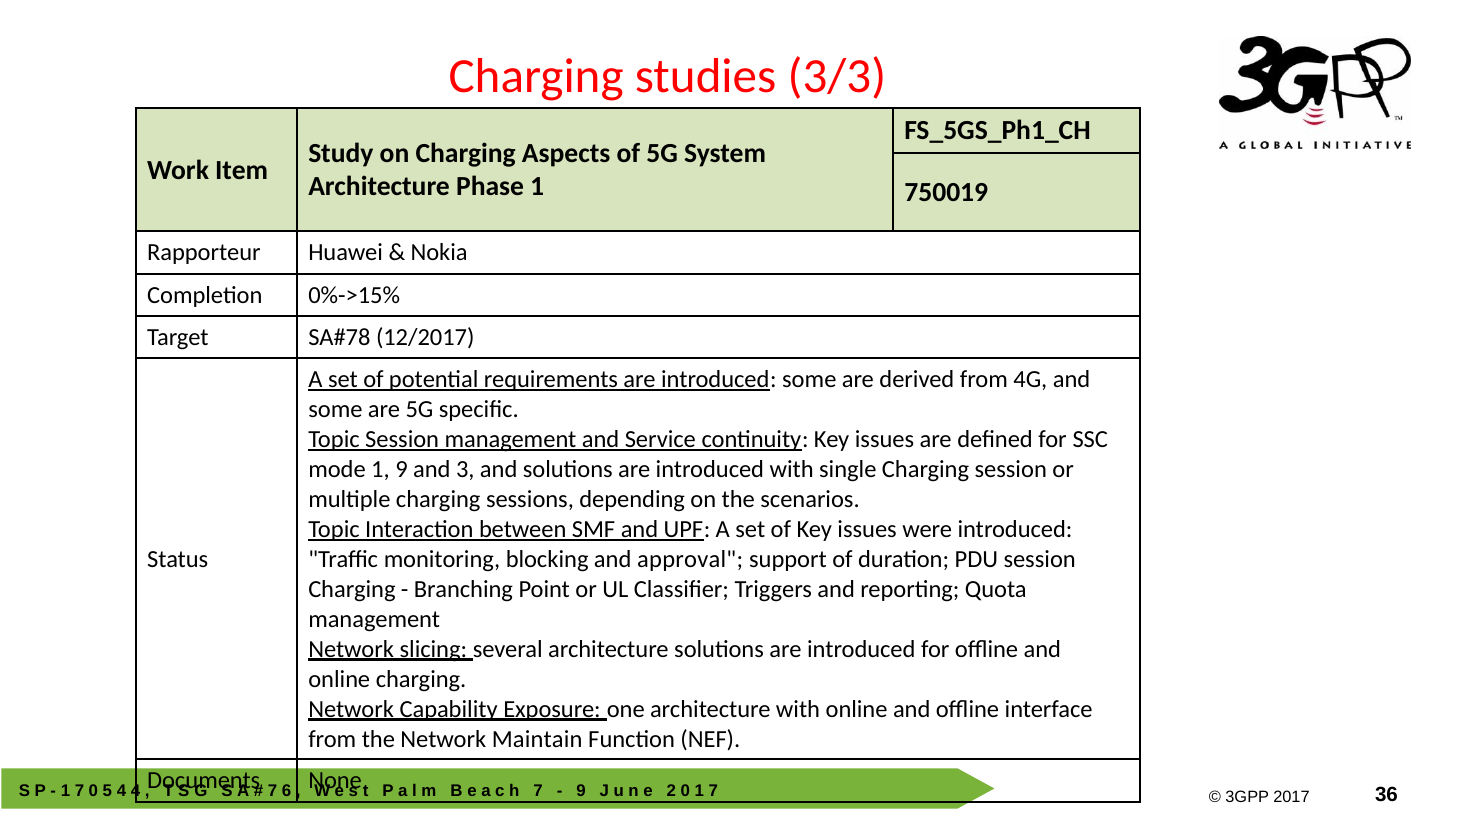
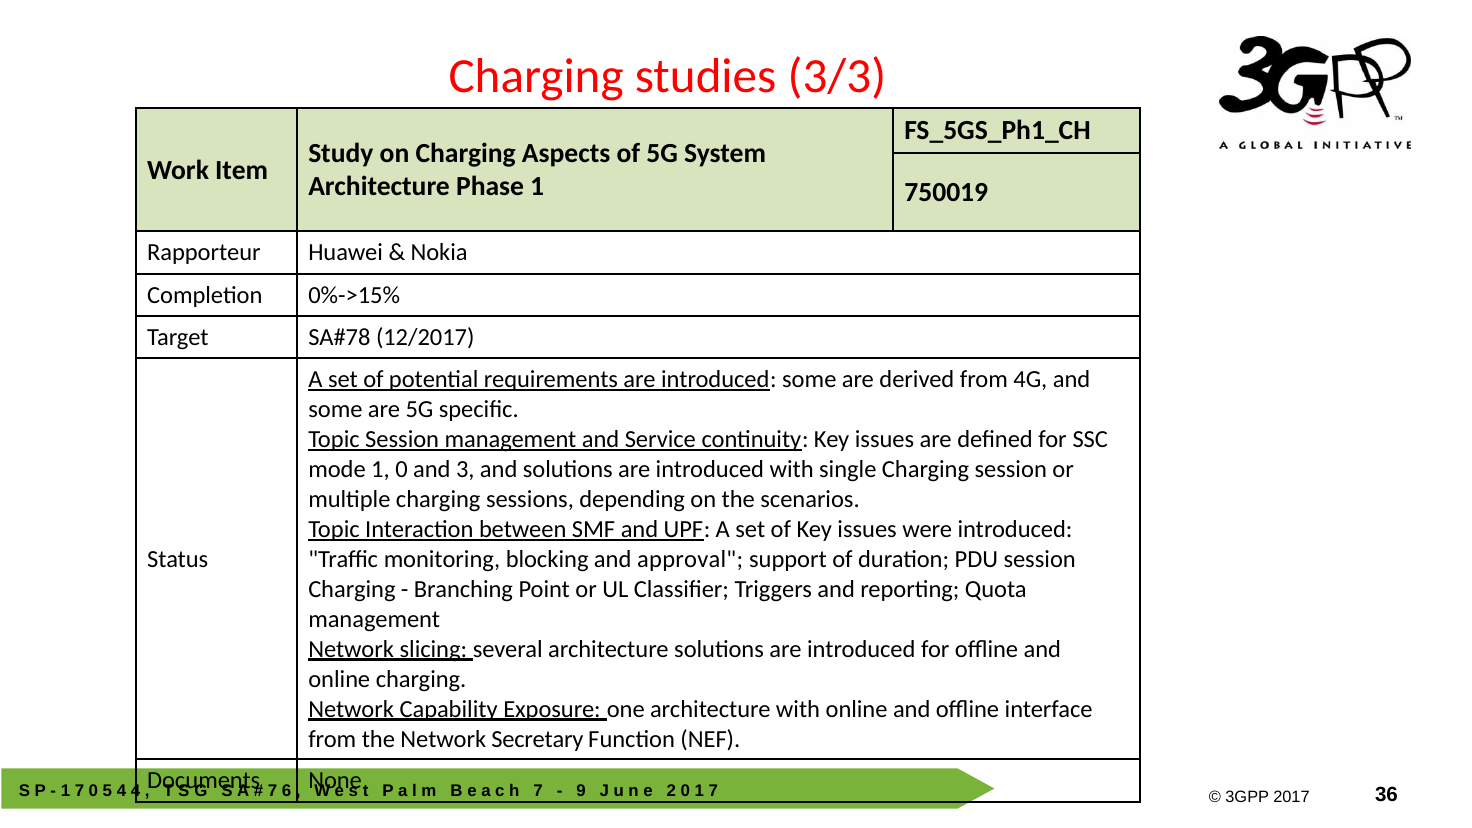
1 9: 9 -> 0
Maintain: Maintain -> Secretary
